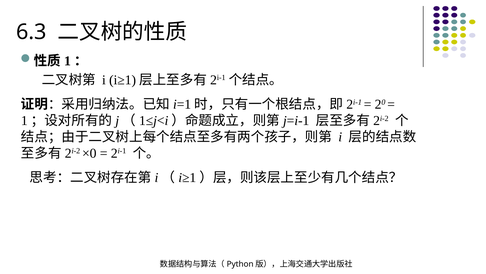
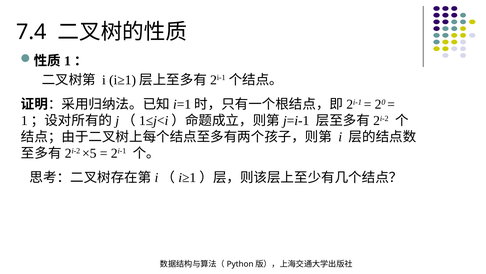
6.3: 6.3 -> 7.4
×0: ×0 -> ×5
